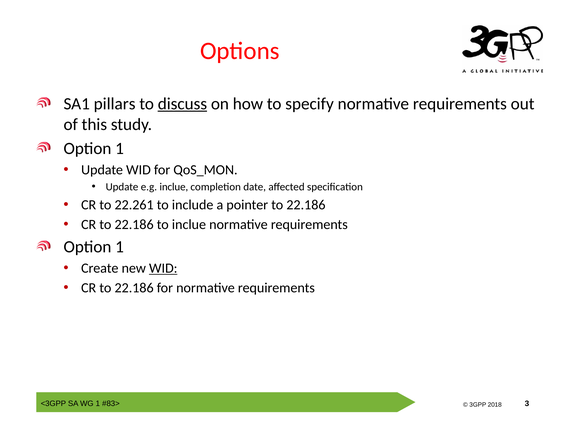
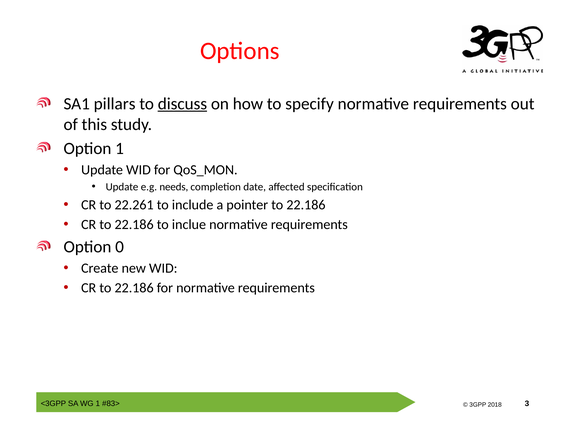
e.g inclue: inclue -> needs
1 at (120, 247): 1 -> 0
WID at (163, 268) underline: present -> none
